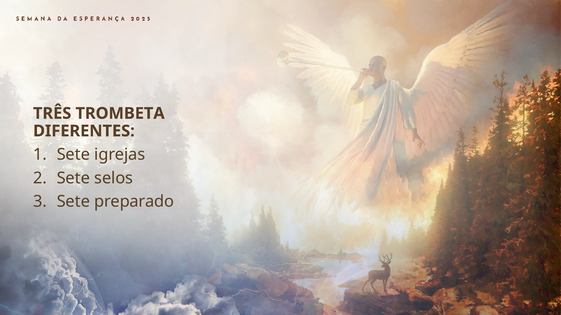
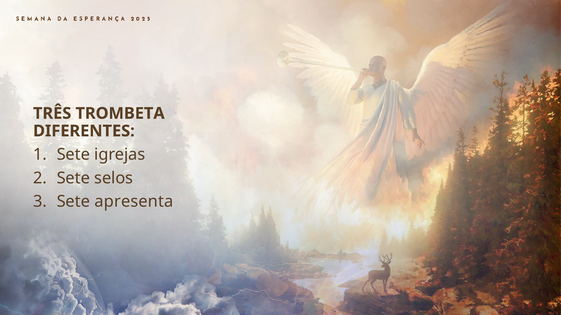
preparado: preparado -> apresenta
